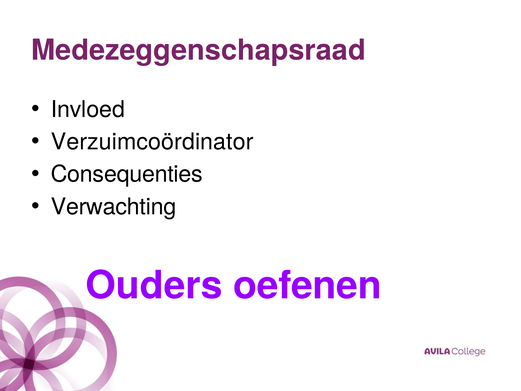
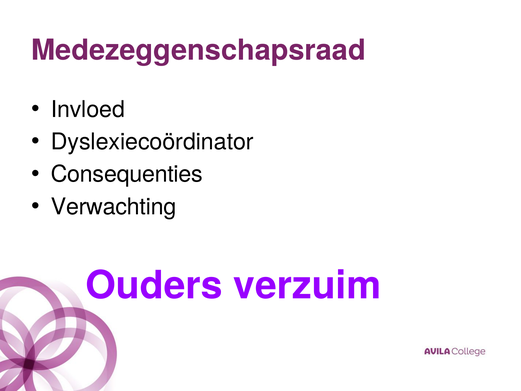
Verzuimcoördinator: Verzuimcoördinator -> Dyslexiecoördinator
oefenen: oefenen -> verzuim
